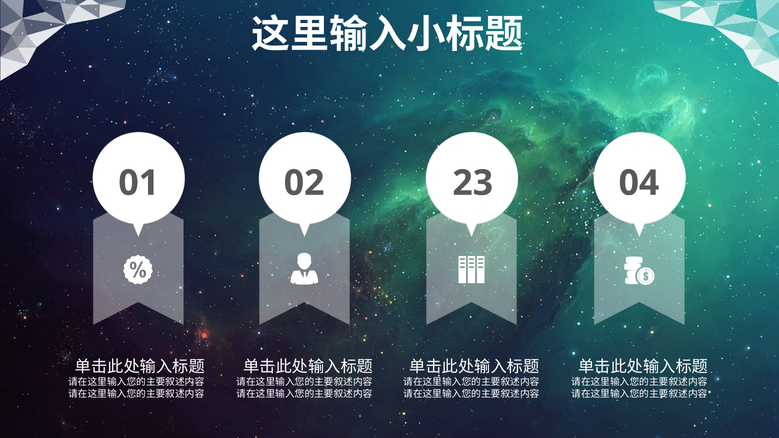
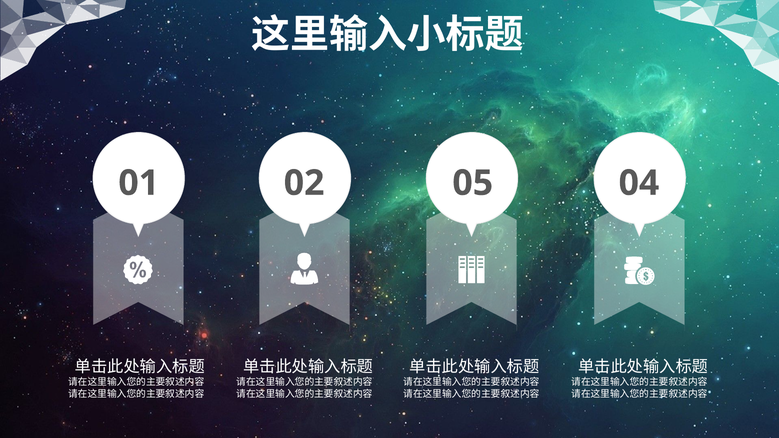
23: 23 -> 05
